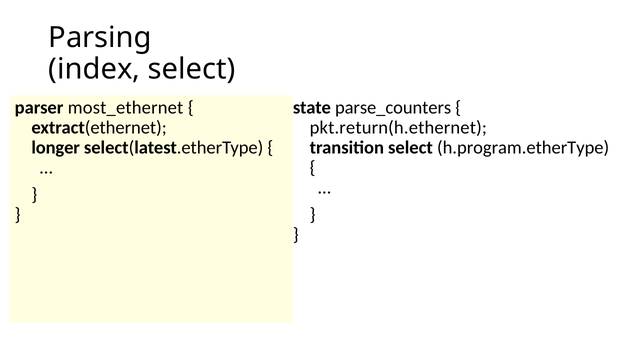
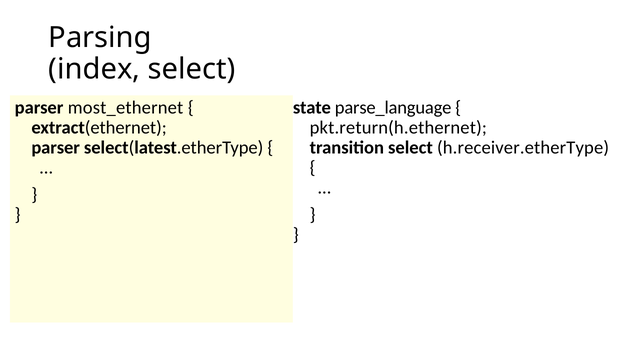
parse_counters: parse_counters -> parse_language
longer at (56, 148): longer -> parser
h.program.etherType: h.program.etherType -> h.receiver.etherType
